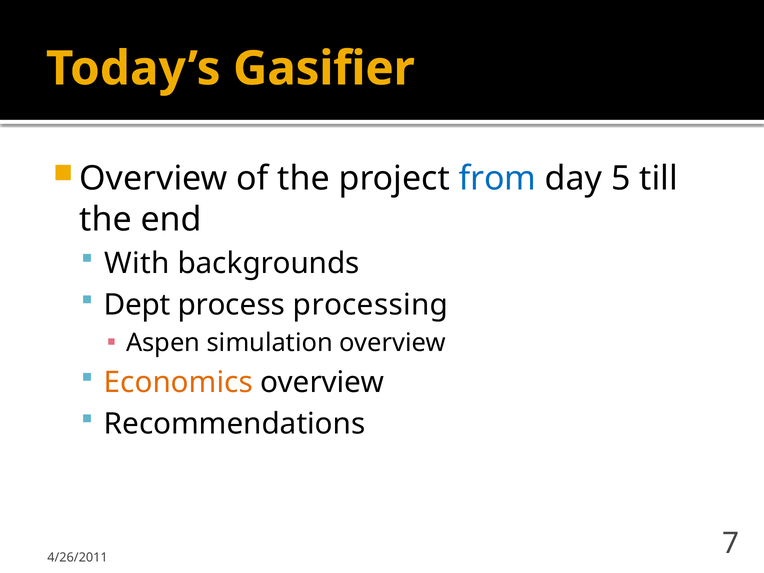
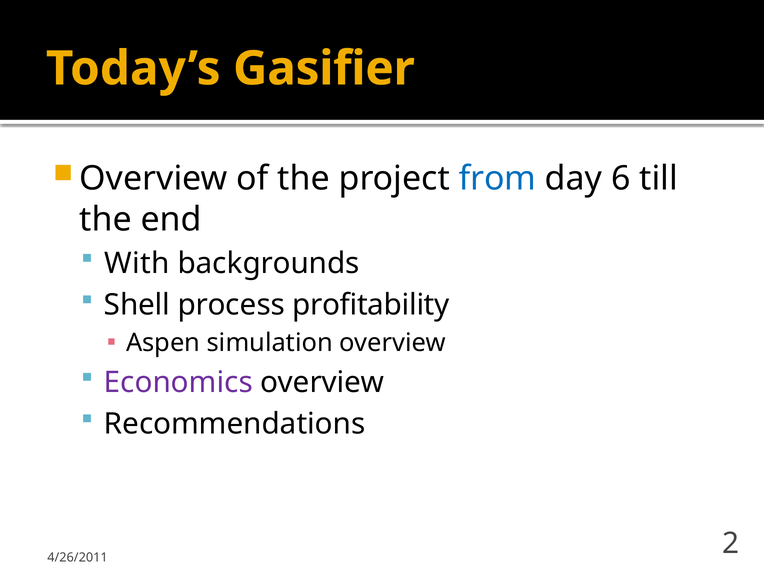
5: 5 -> 6
Dept: Dept -> Shell
processing: processing -> profitability
Economics colour: orange -> purple
7: 7 -> 2
